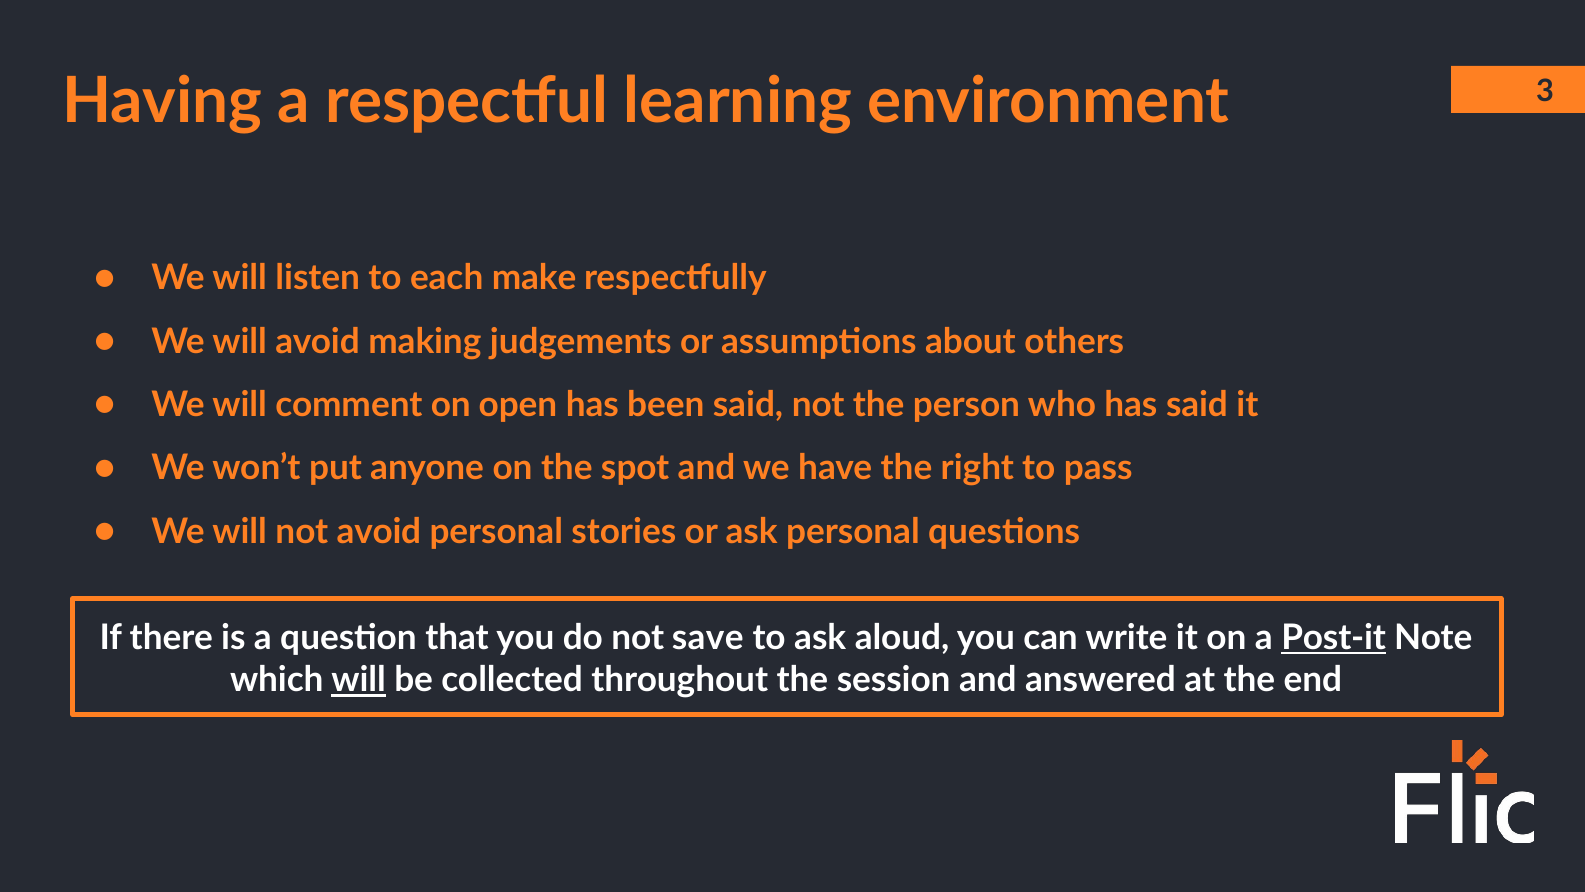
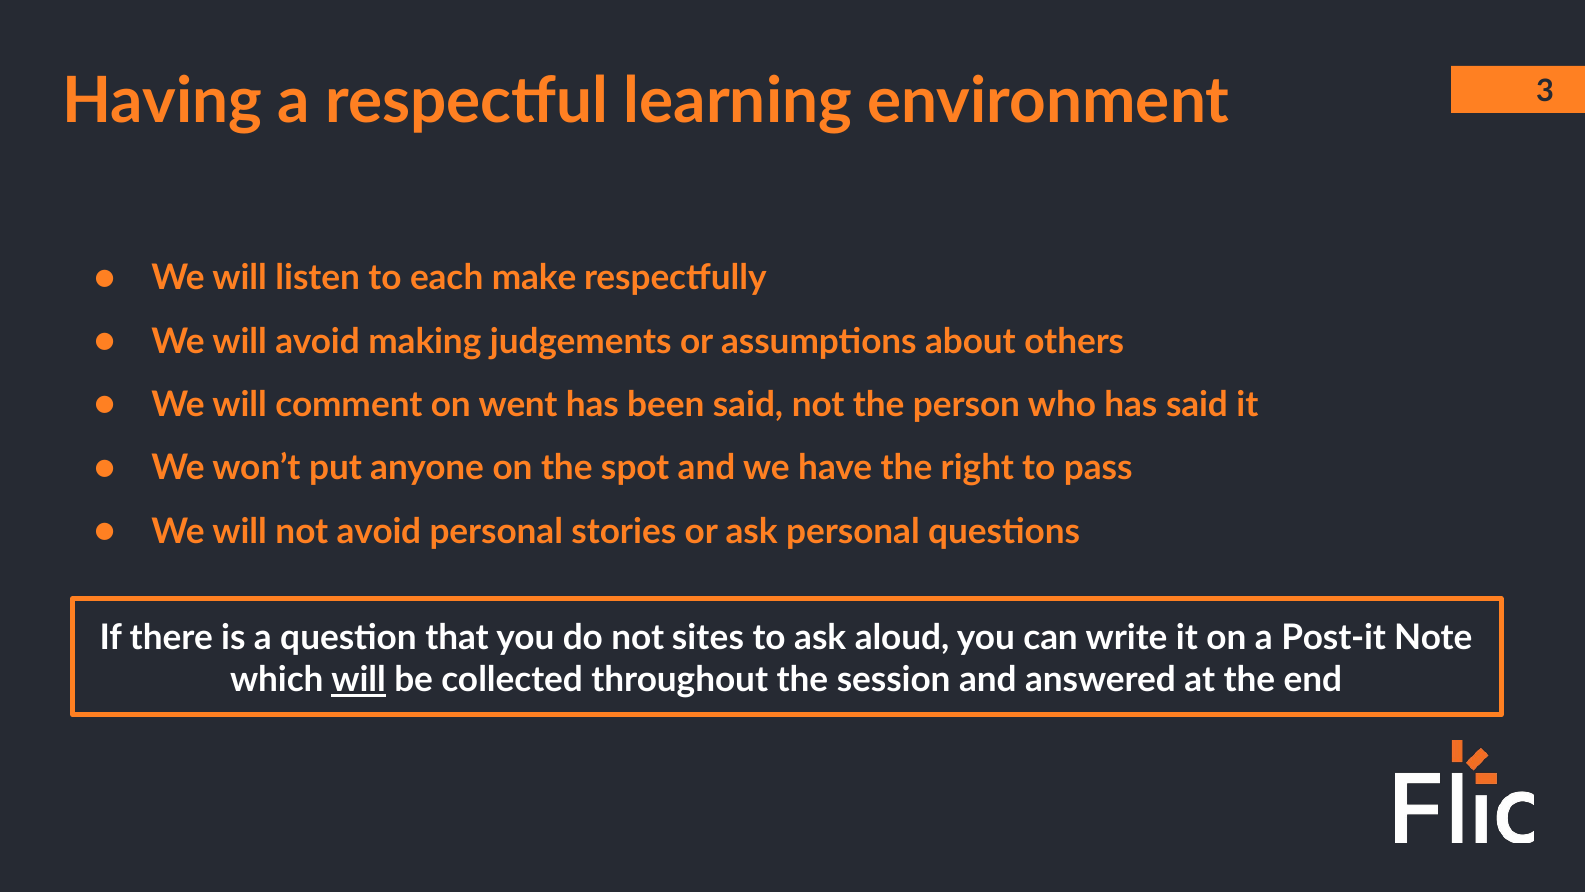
open: open -> went
save: save -> sites
Post-it underline: present -> none
